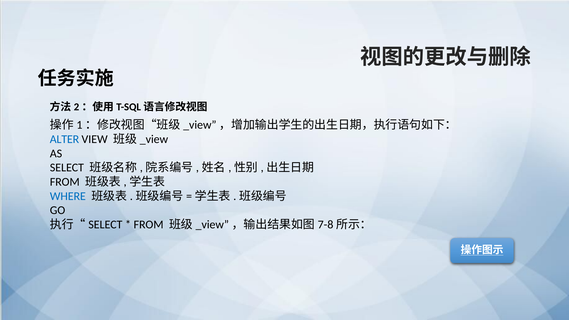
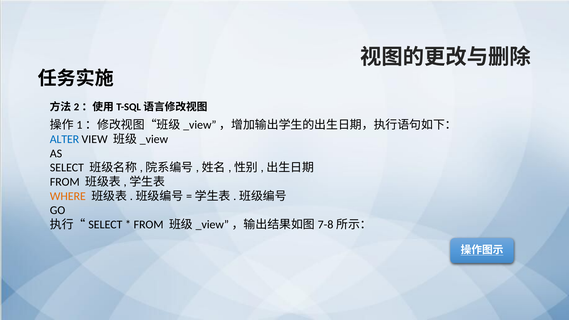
WHERE colour: blue -> orange
